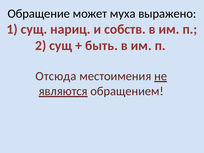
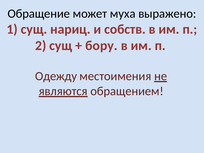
быть: быть -> бору
Отсюда: Отсюда -> Одежду
